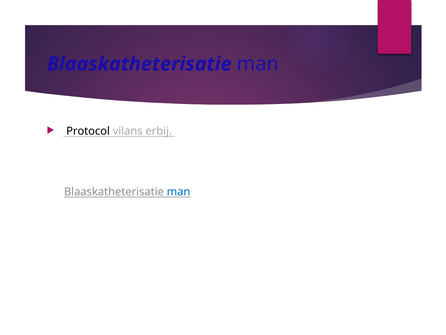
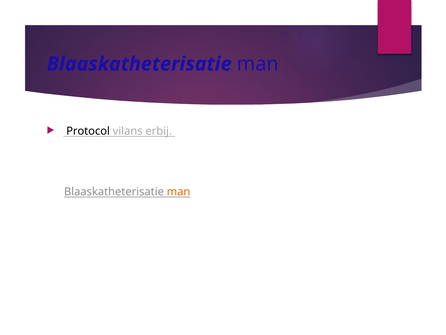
man at (179, 192) colour: blue -> orange
